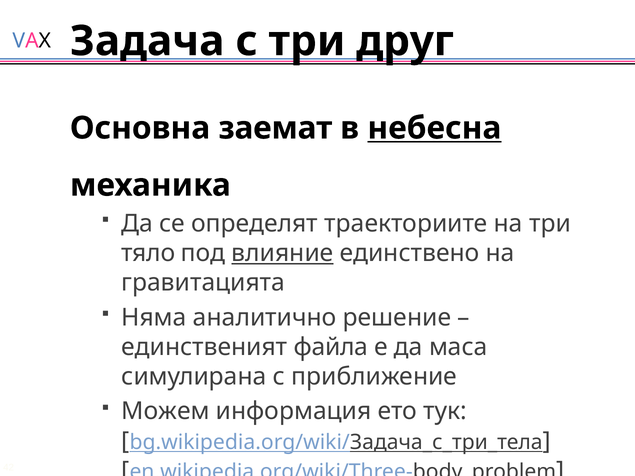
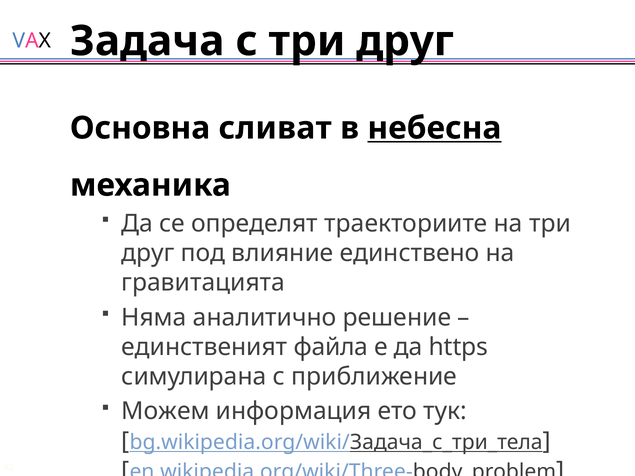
заемат: заемат -> сливат
тяло at (148, 253): тяло -> друг
влияние underline: present -> none
маса: маса -> https
